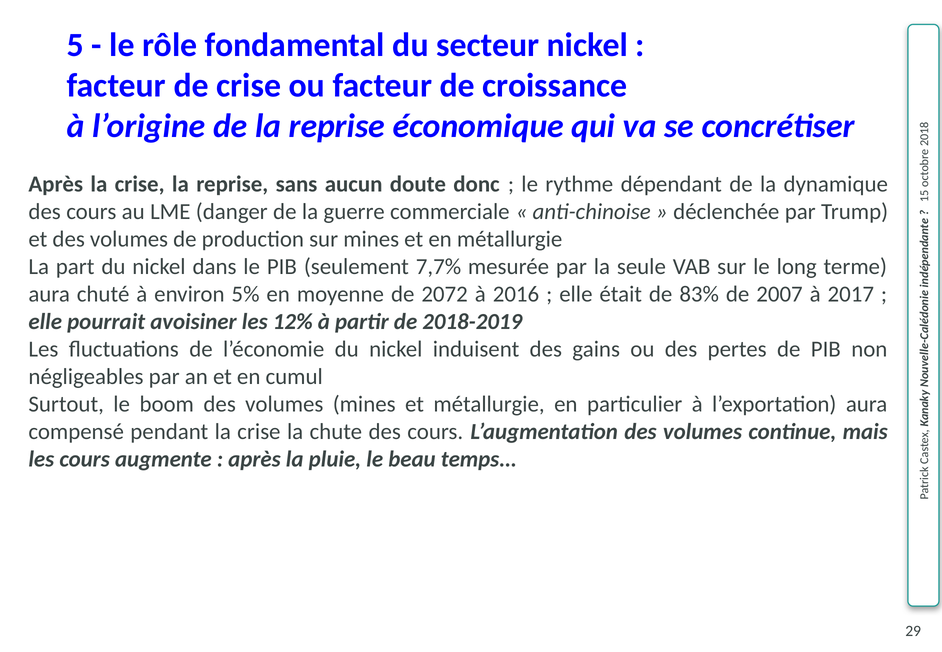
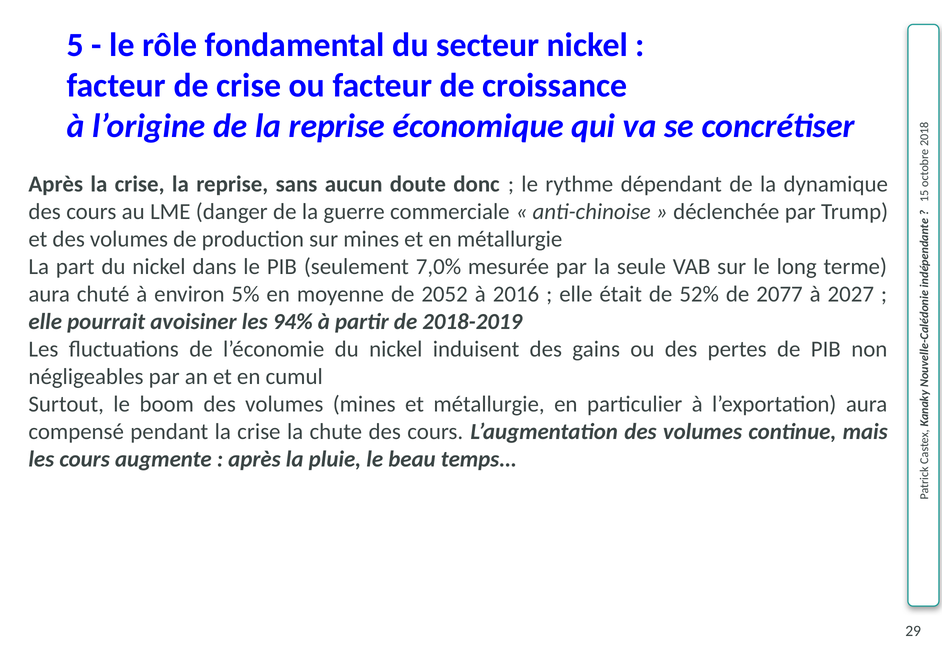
7,7%: 7,7% -> 7,0%
2072: 2072 -> 2052
83%: 83% -> 52%
2007: 2007 -> 2077
2017: 2017 -> 2027
12%: 12% -> 94%
